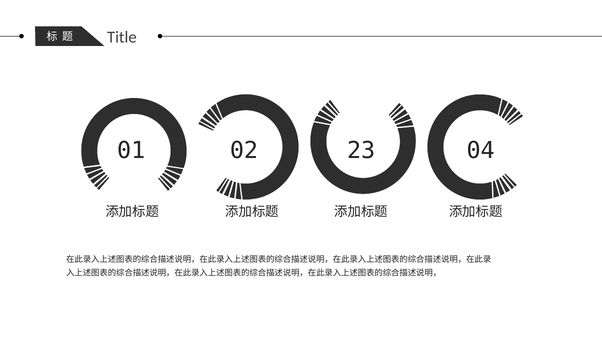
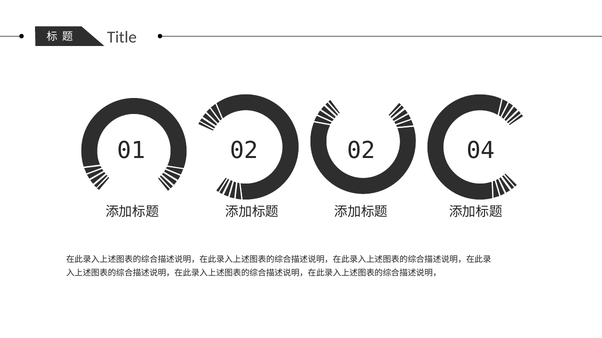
02 23: 23 -> 02
